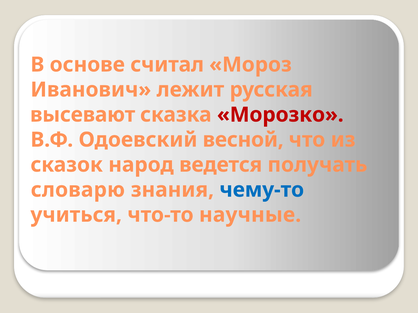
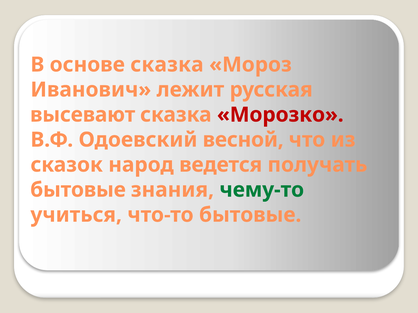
основе считал: считал -> сказка
словарю at (78, 190): словарю -> бытовые
чему-то colour: blue -> green
что-то научные: научные -> бытовые
